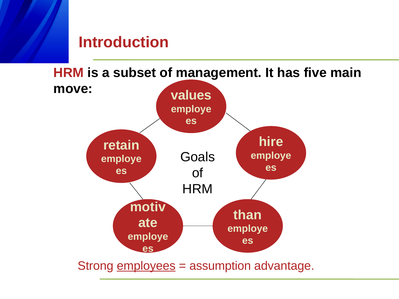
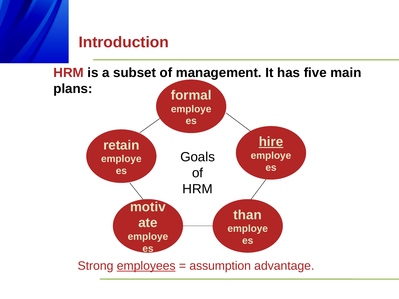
move: move -> plans
values: values -> formal
hire underline: none -> present
